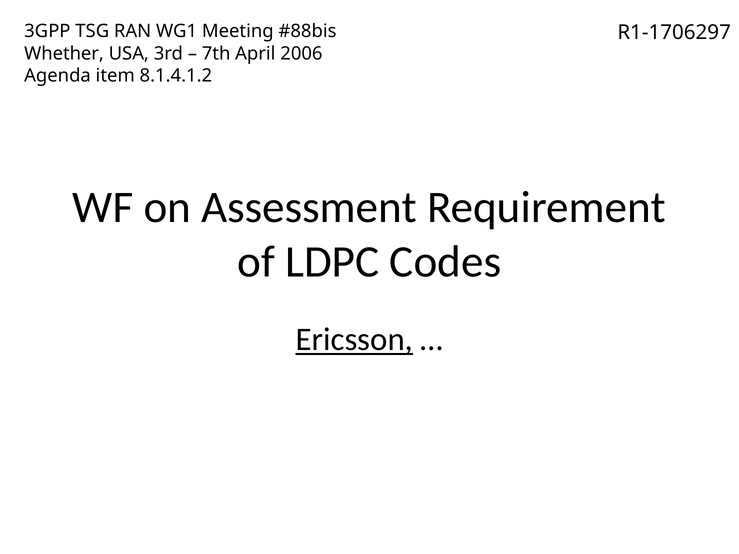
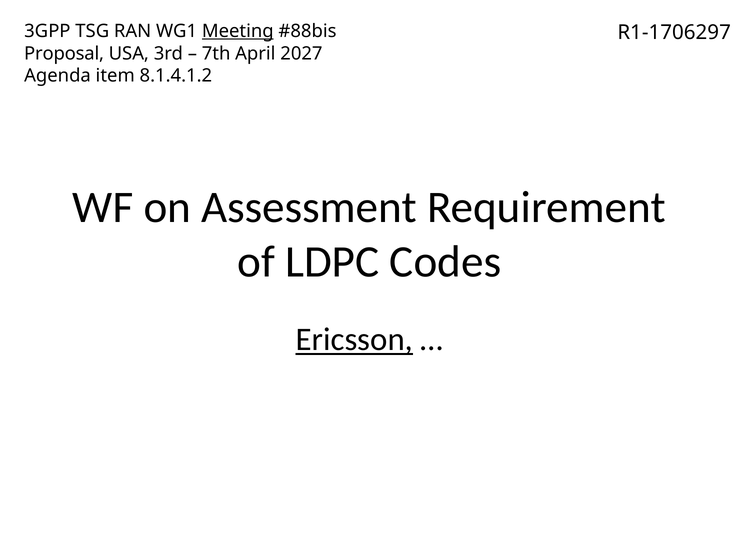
Meeting underline: none -> present
Whether: Whether -> Proposal
2006: 2006 -> 2027
